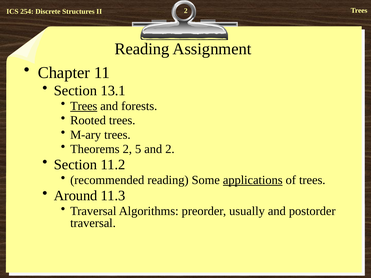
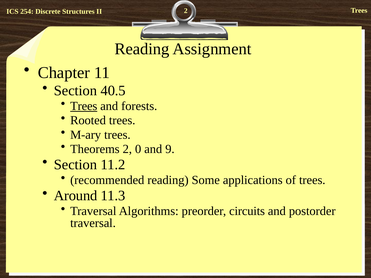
13.1: 13.1 -> 40.5
5: 5 -> 0
and 2: 2 -> 9
applications underline: present -> none
usually: usually -> circuits
